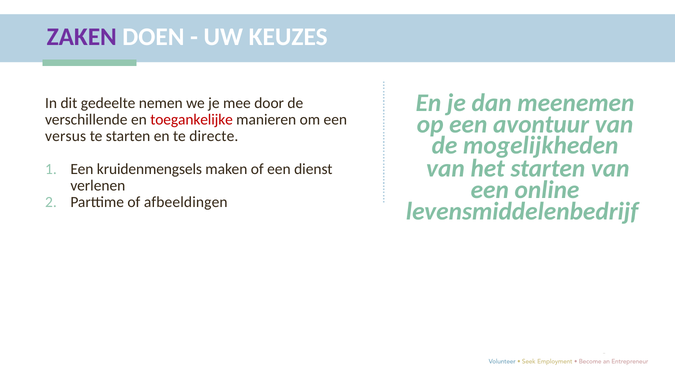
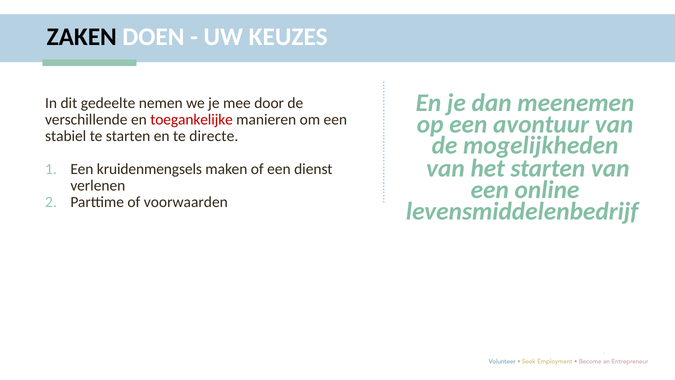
ZAKEN colour: purple -> black
versus: versus -> stabiel
afbeeldingen: afbeeldingen -> voorwaarden
